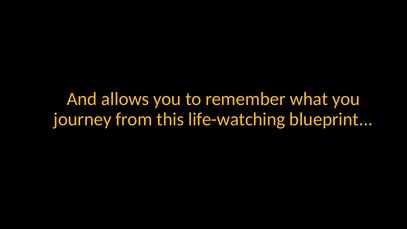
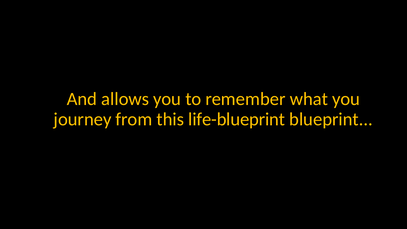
life-watching: life-watching -> life-blueprint
